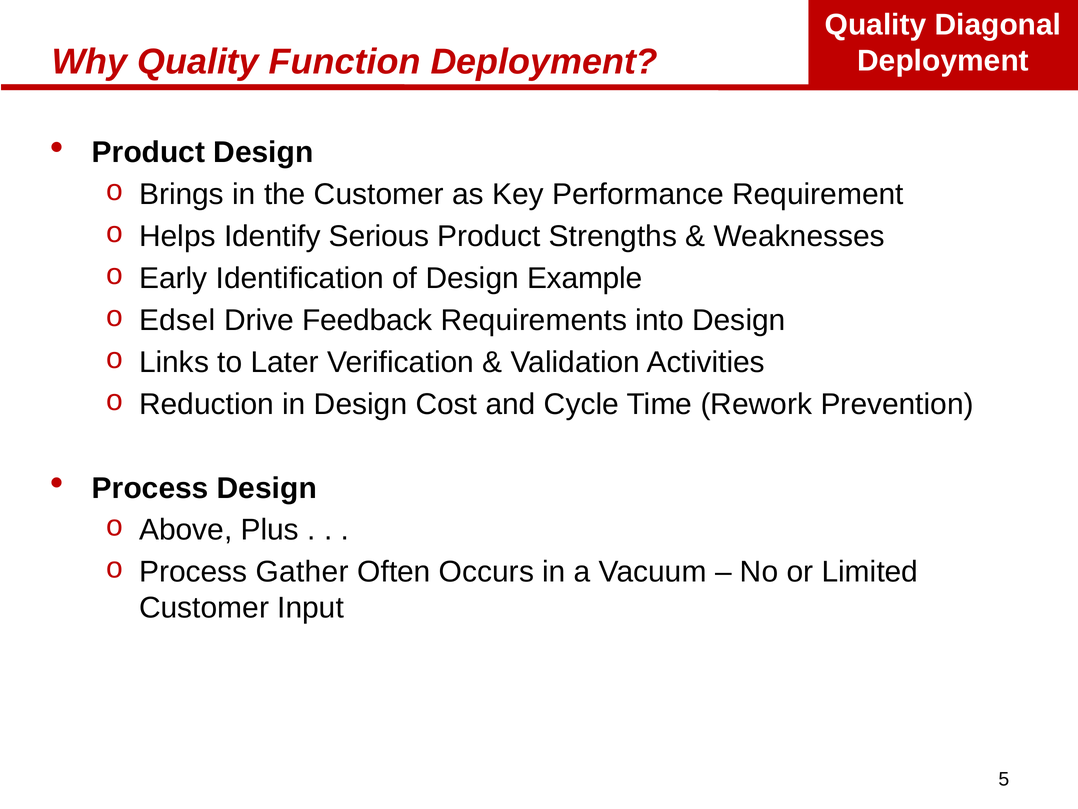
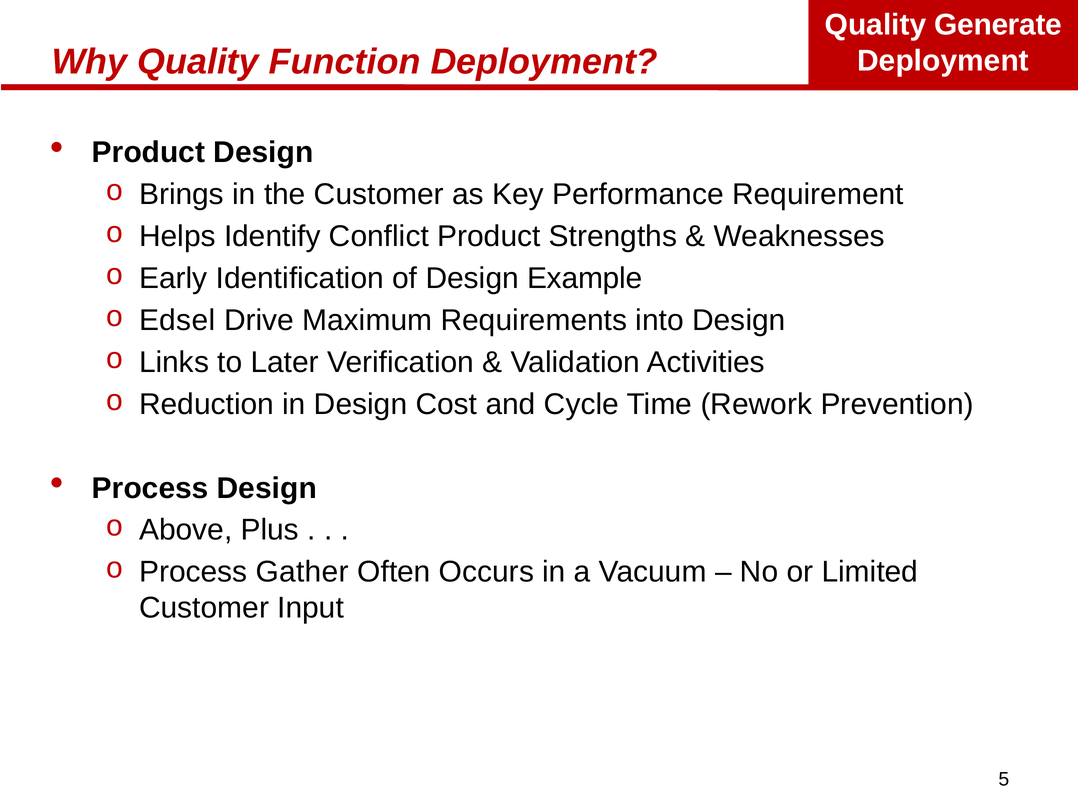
Diagonal: Diagonal -> Generate
Serious: Serious -> Conflict
Feedback: Feedback -> Maximum
